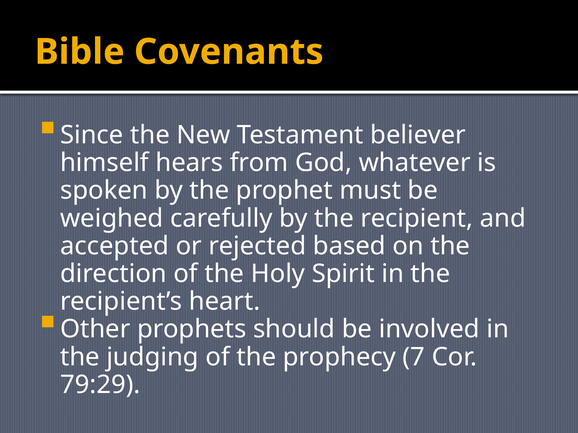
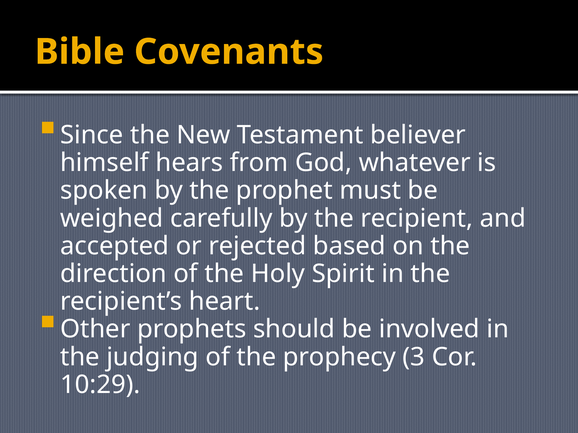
7: 7 -> 3
79:29: 79:29 -> 10:29
